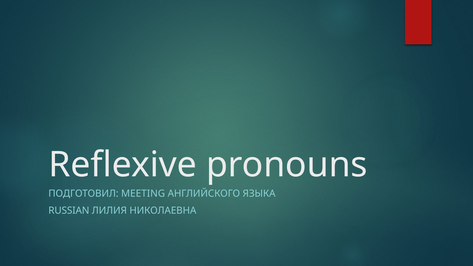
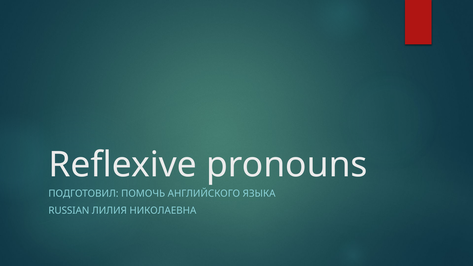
MEETING: MEETING -> ПОМОЧЬ
